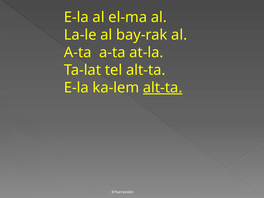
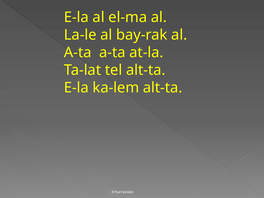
alt-ta at (163, 88) underline: present -> none
